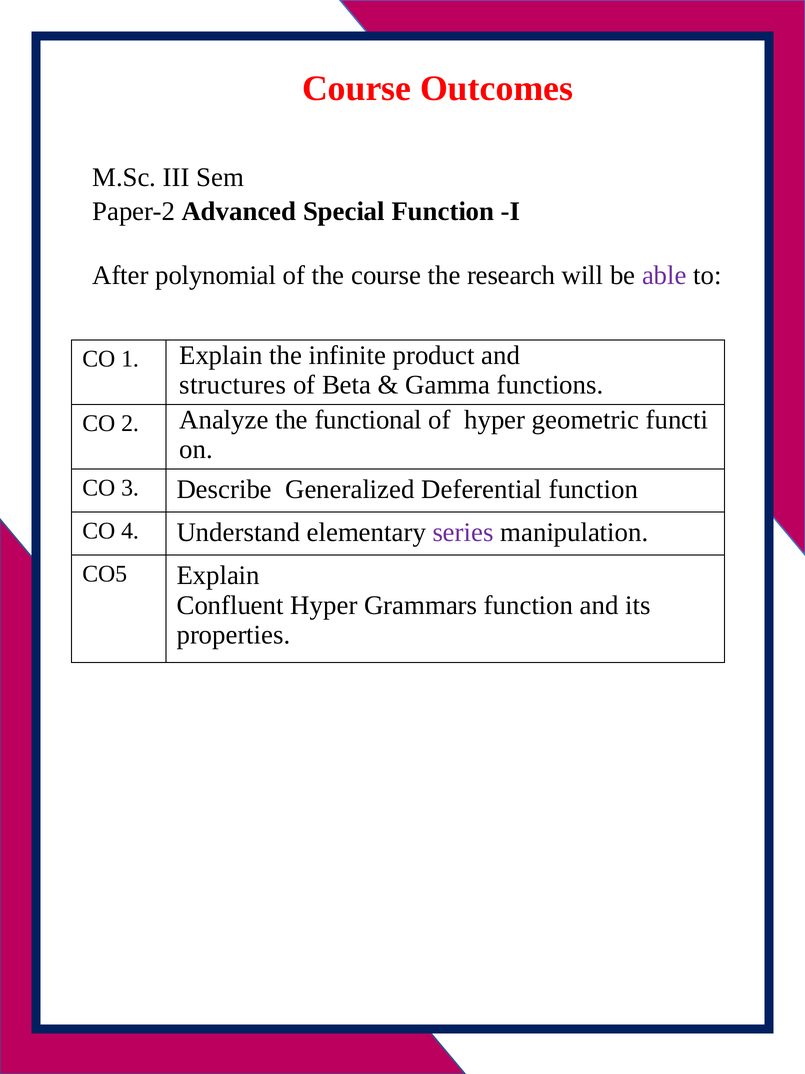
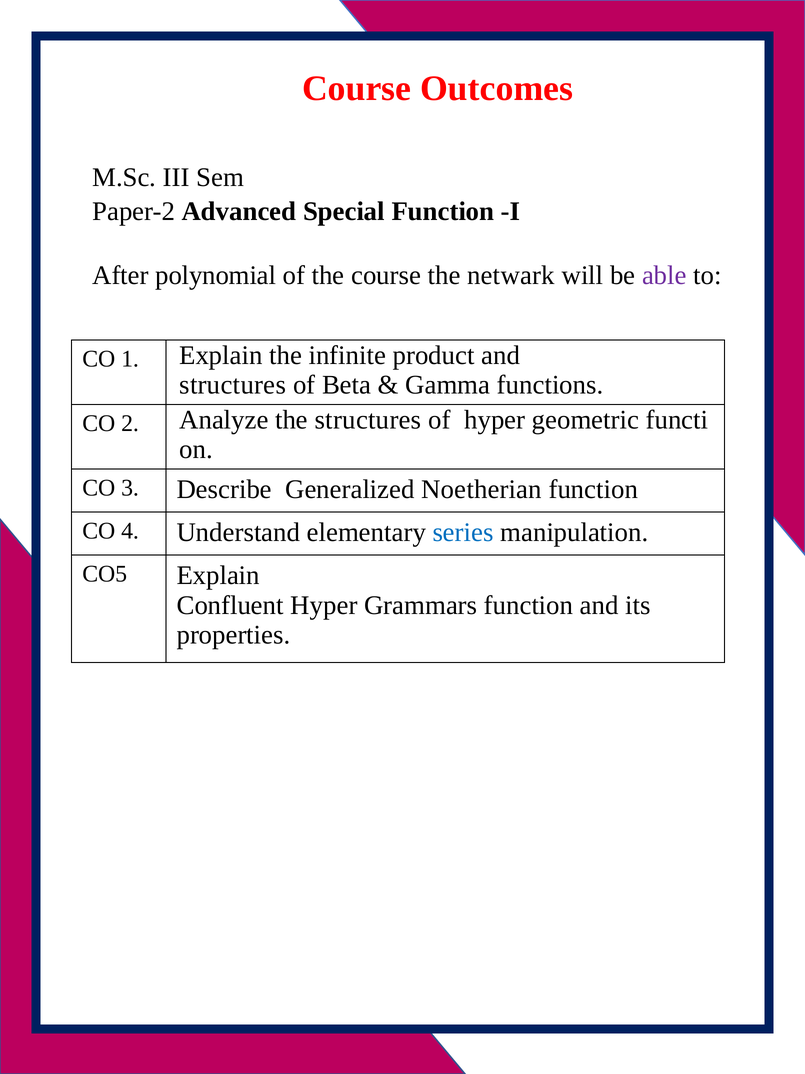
research: research -> netwark
the functional: functional -> structures
Deferential: Deferential -> Noetherian
series colour: purple -> blue
